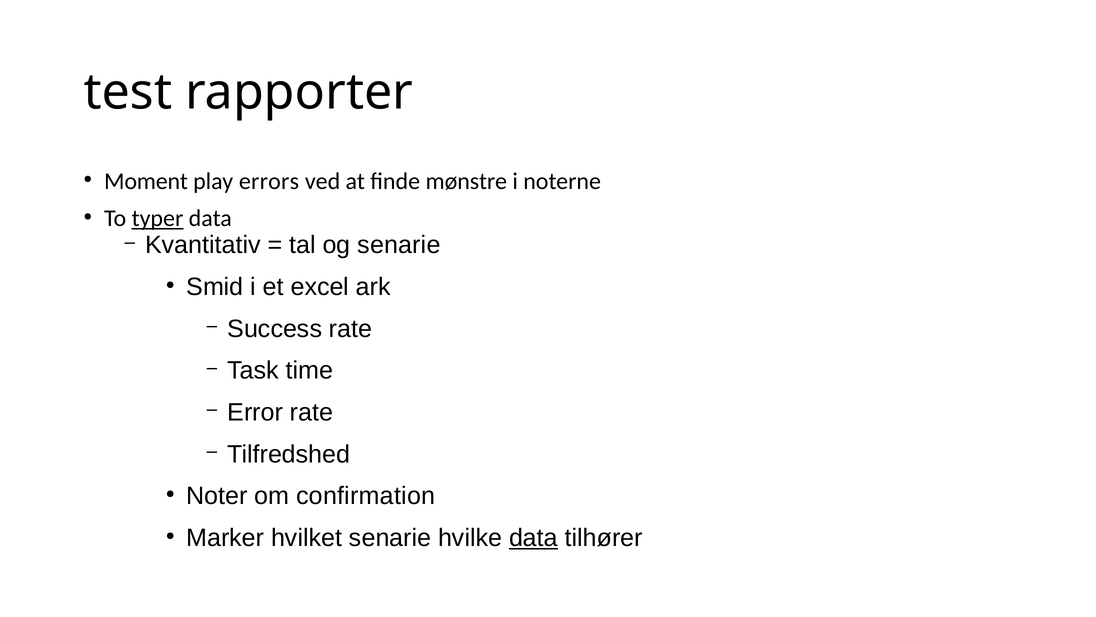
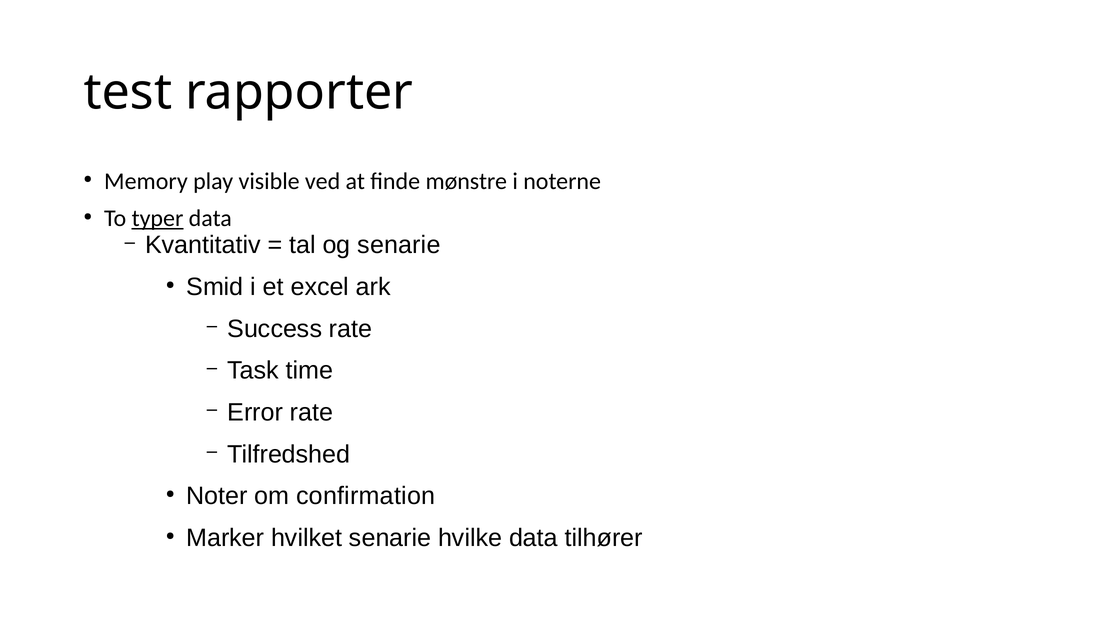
Moment: Moment -> Memory
errors: errors -> visible
data at (533, 537) underline: present -> none
